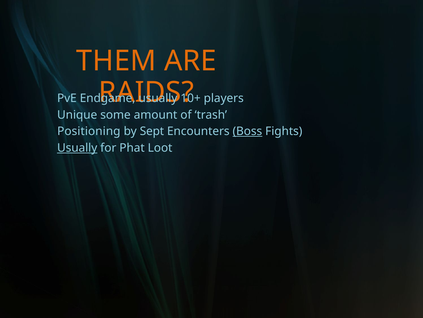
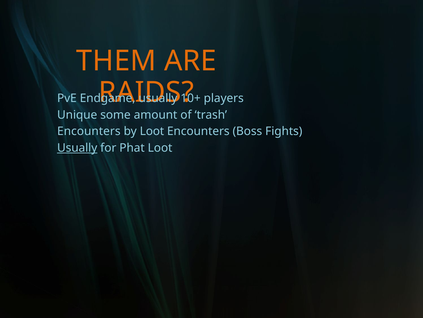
Positioning at (89, 131): Positioning -> Encounters
by Sept: Sept -> Loot
Boss underline: present -> none
